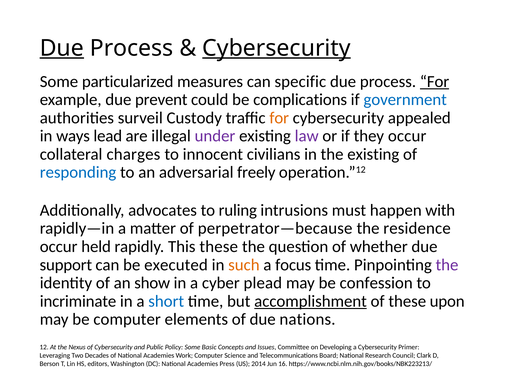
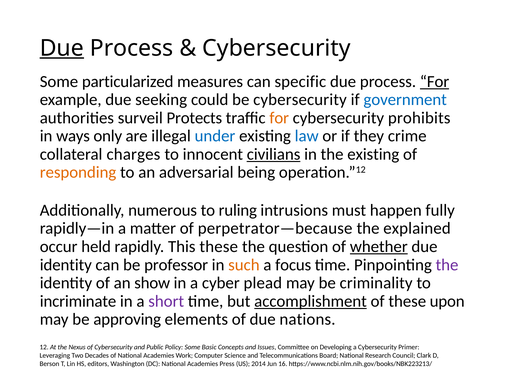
Cybersecurity at (276, 48) underline: present -> none
prevent: prevent -> seeking
be complications: complications -> cybersecurity
Custody: Custody -> Protects
appealed: appealed -> prohibits
lead: lead -> only
under colour: purple -> blue
law colour: purple -> blue
they occur: occur -> crime
civilians underline: none -> present
responding colour: blue -> orange
freely: freely -> being
advocates: advocates -> numerous
with: with -> fully
residence: residence -> explained
whether underline: none -> present
support at (66, 265): support -> identity
executed: executed -> professor
confession: confession -> criminality
short colour: blue -> purple
be computer: computer -> approving
